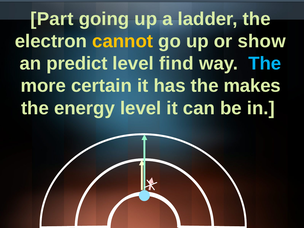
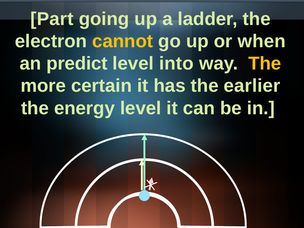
show: show -> when
find: find -> into
The at (265, 64) colour: light blue -> yellow
makes: makes -> earlier
